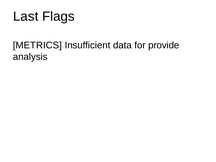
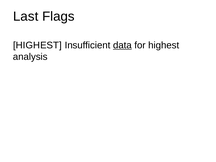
METRICS at (37, 45): METRICS -> HIGHEST
data underline: none -> present
for provide: provide -> highest
